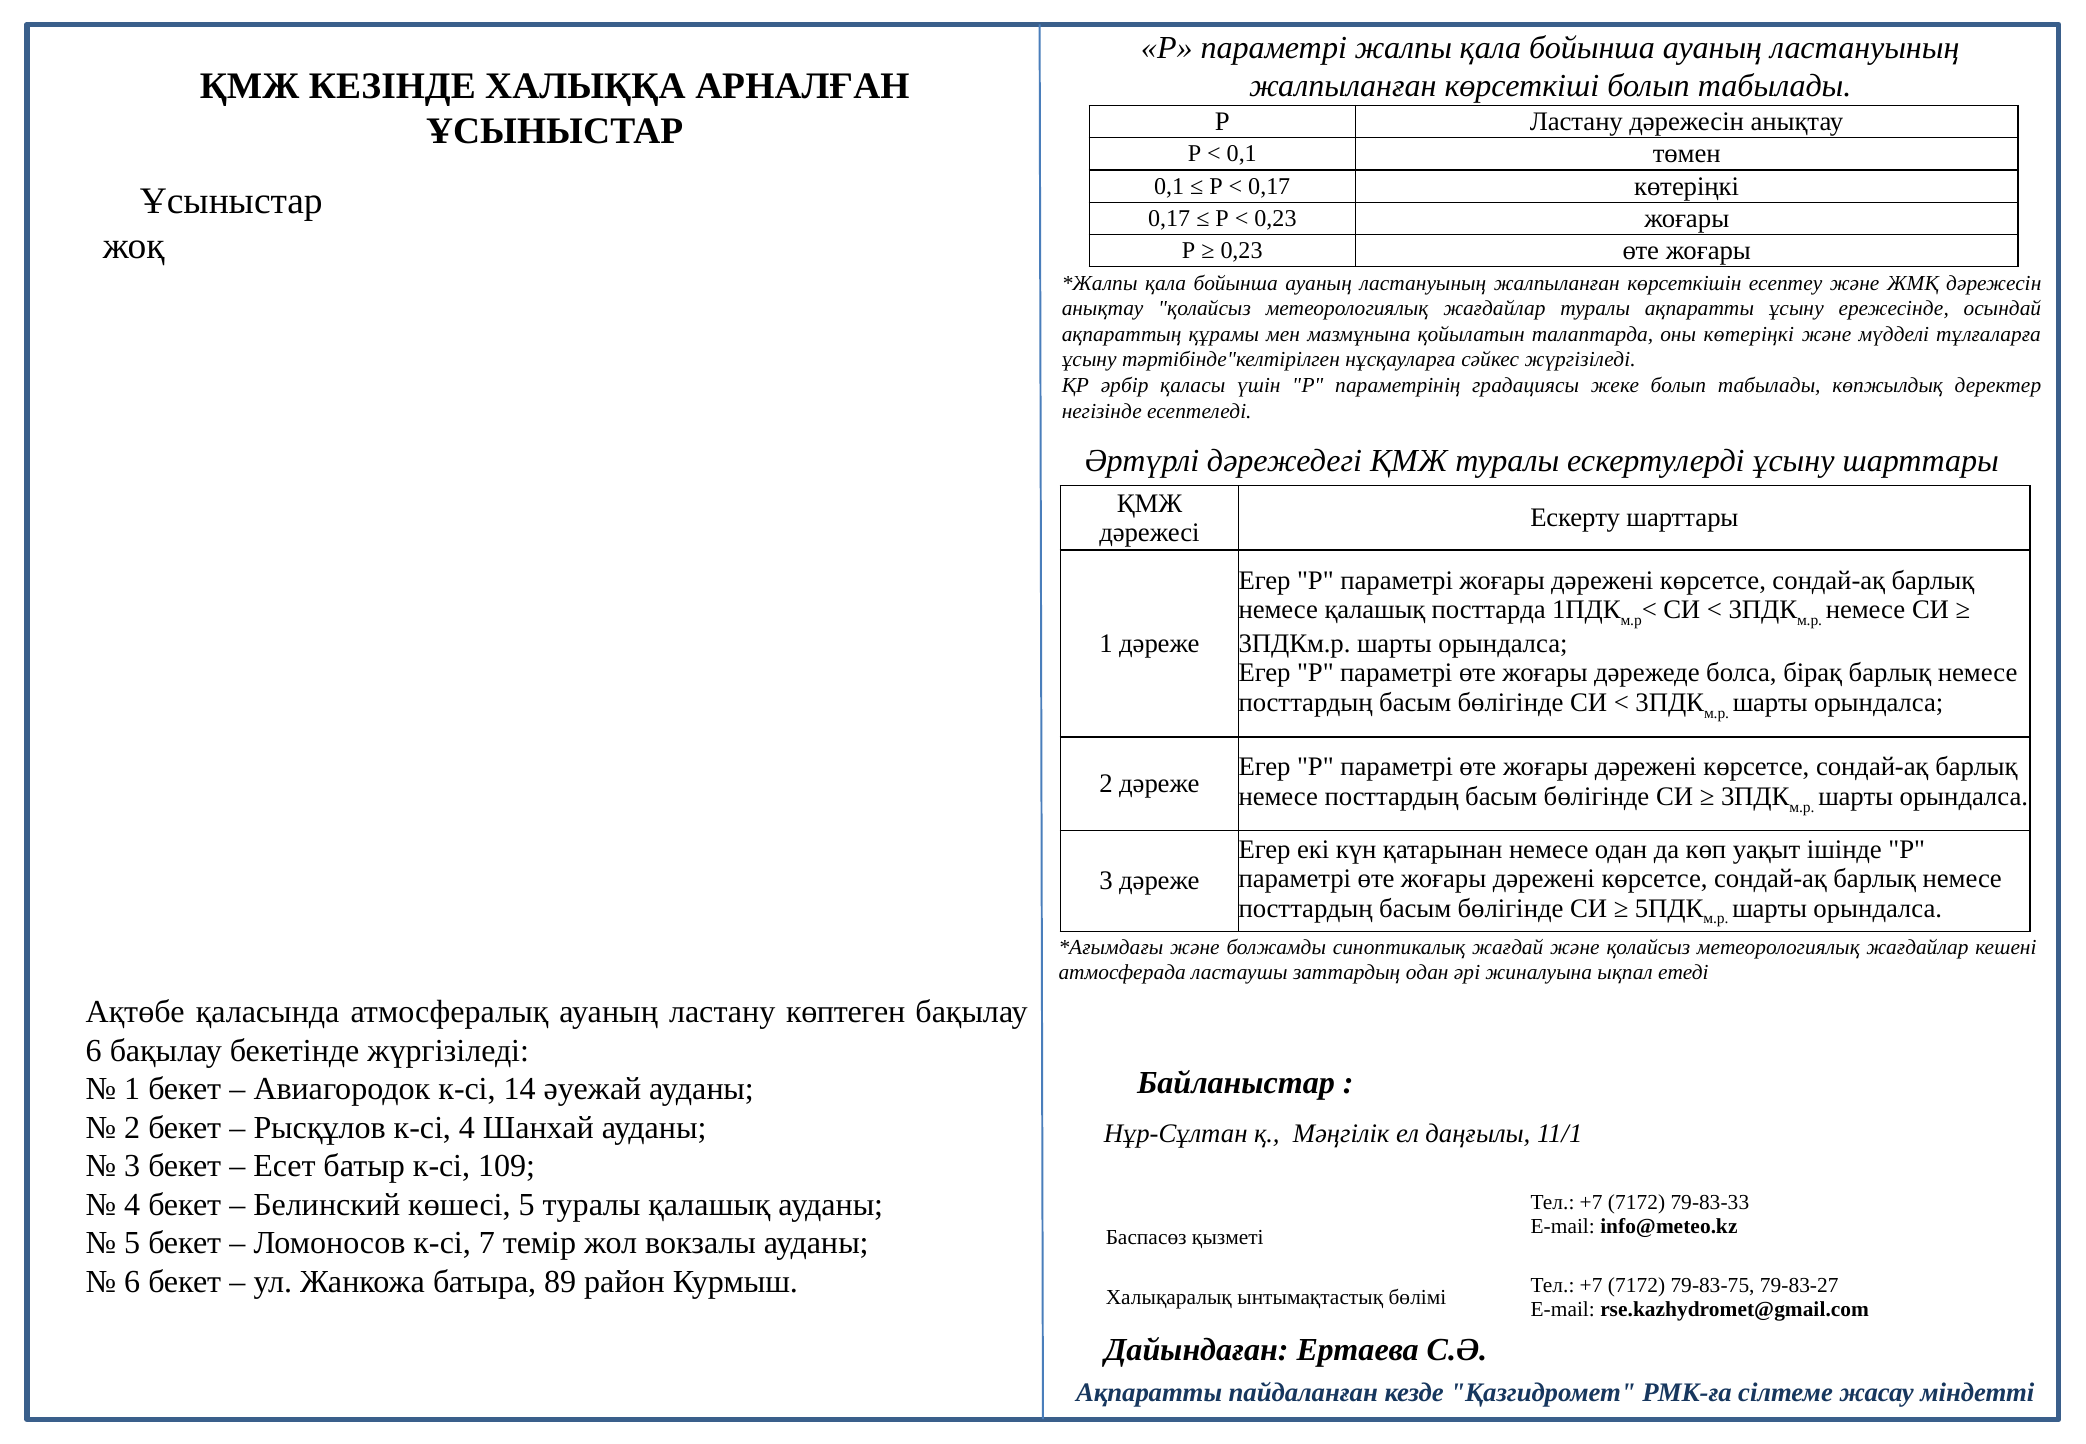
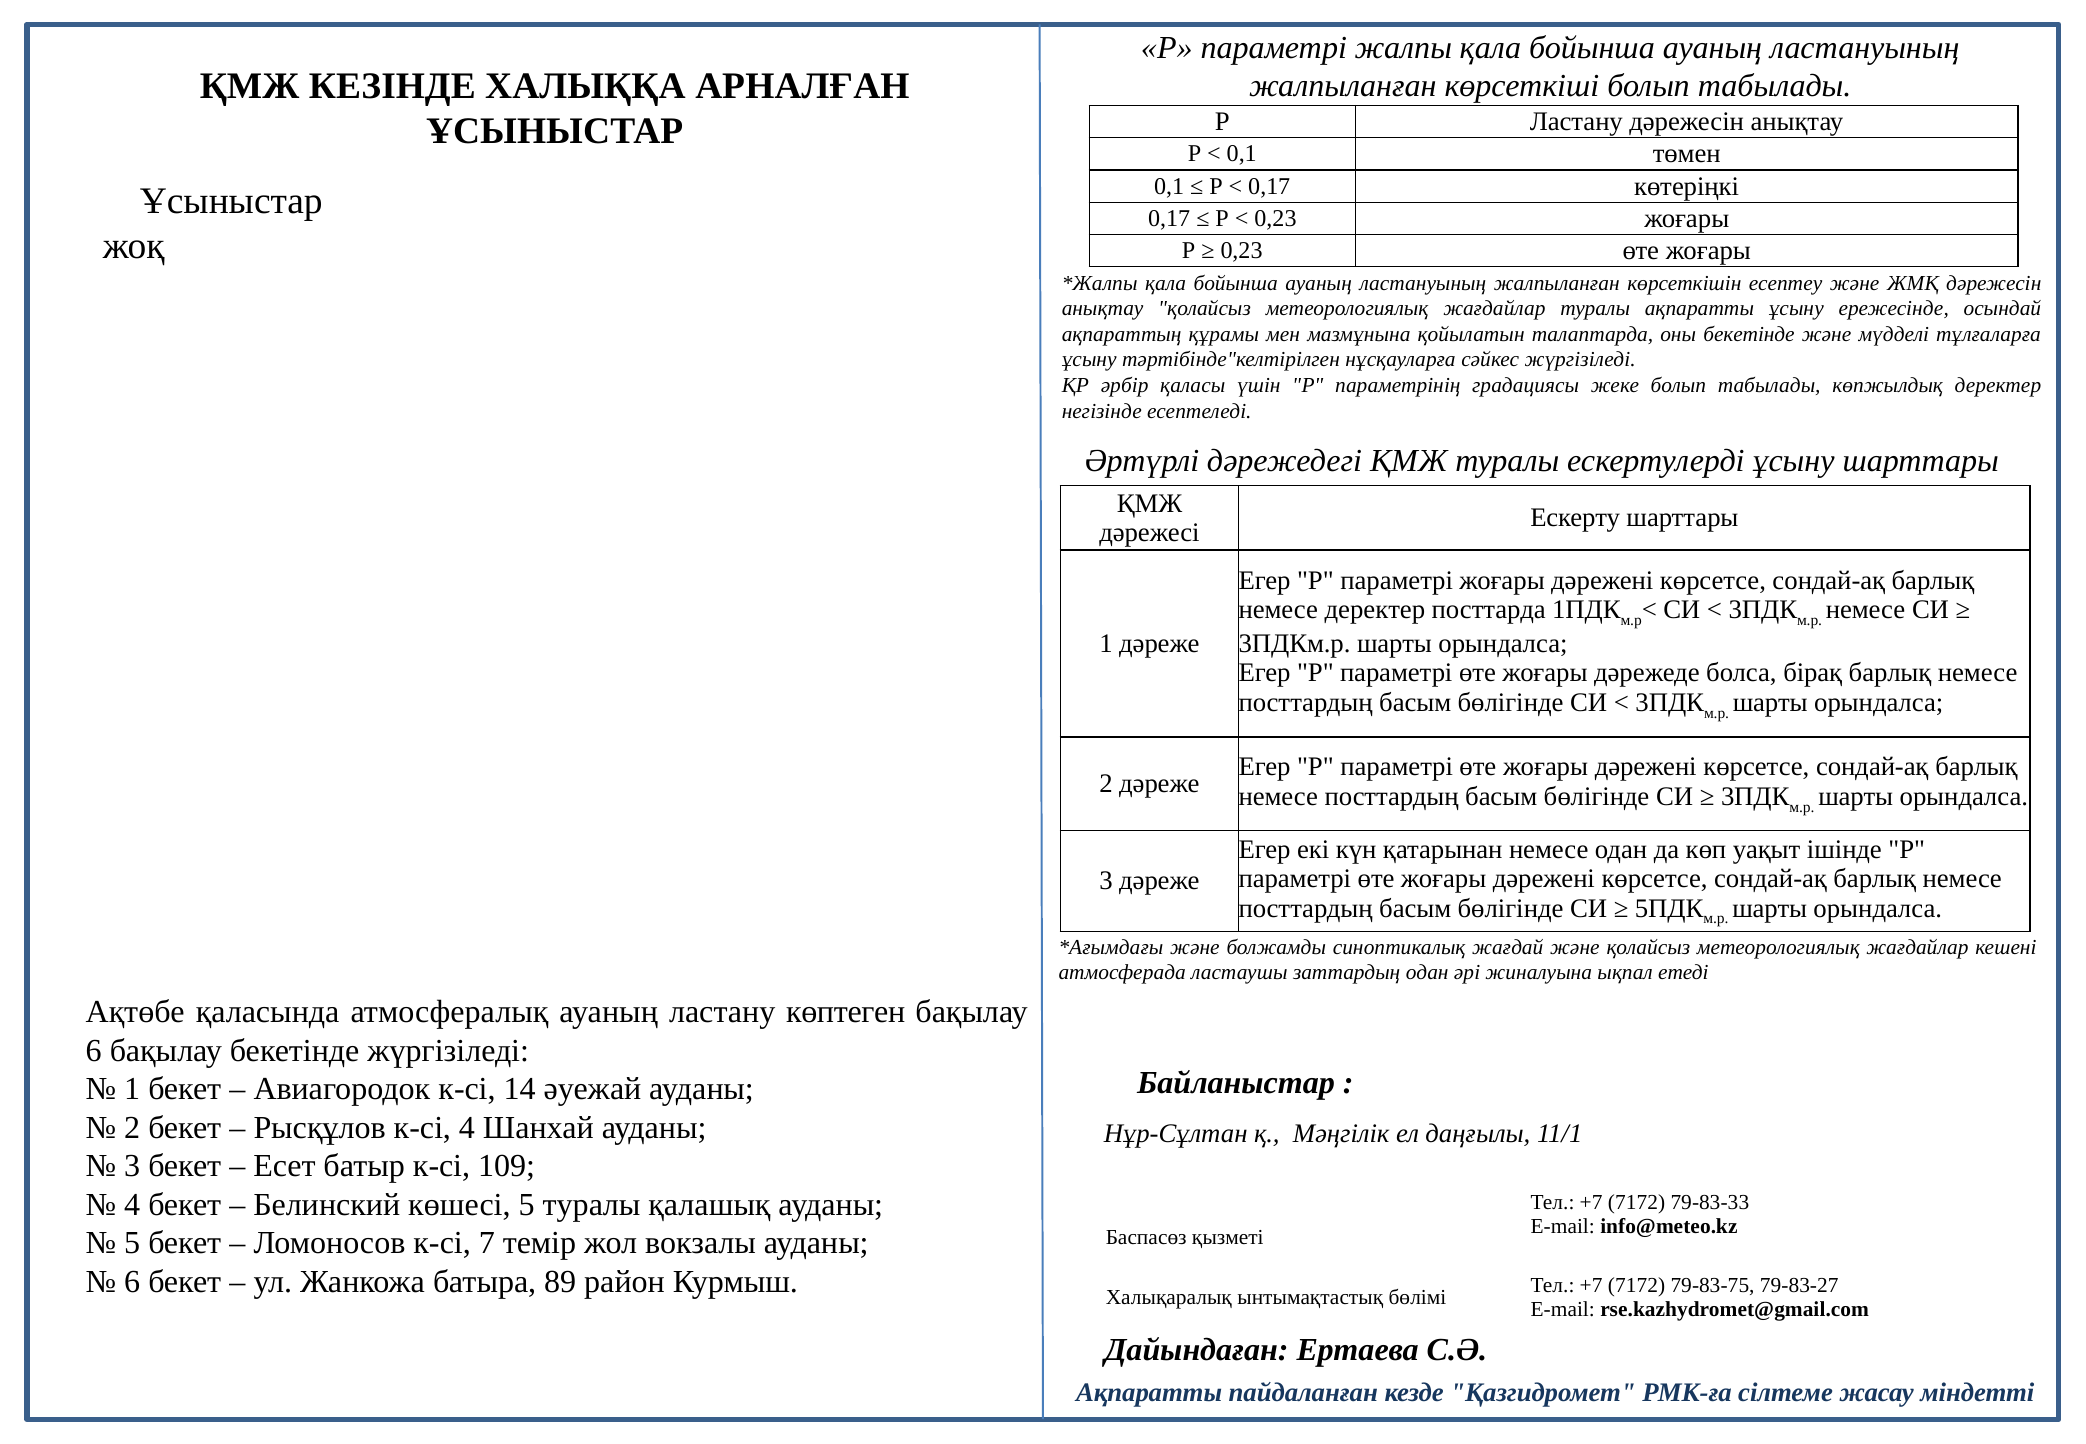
оны көтеріңкі: көтеріңкі -> бекетінде
немесе қалашық: қалашық -> деректер
